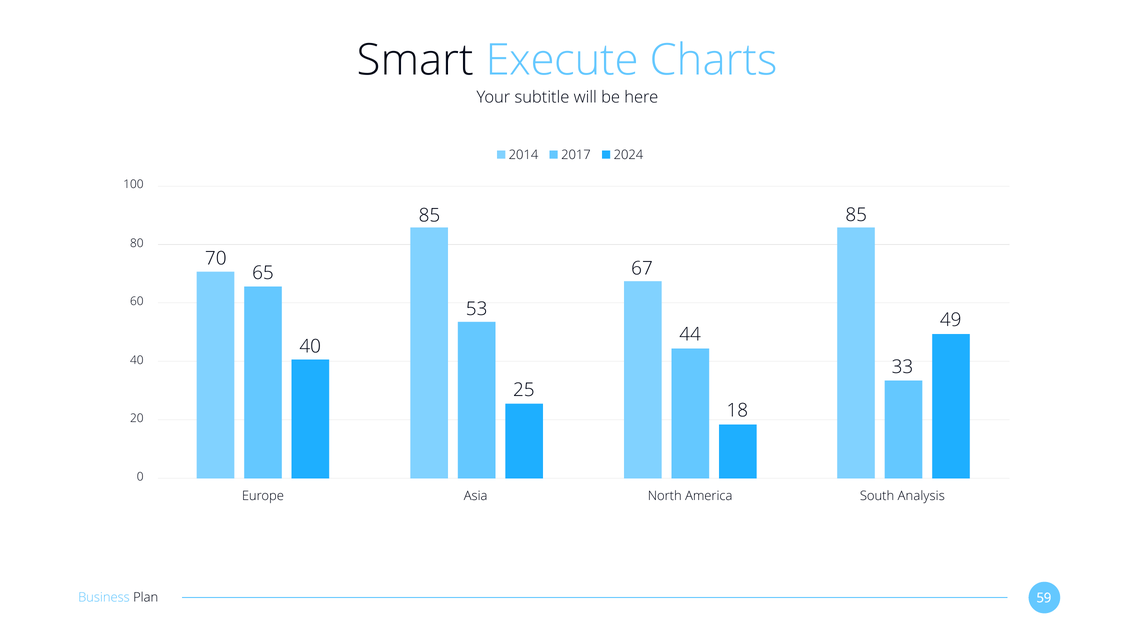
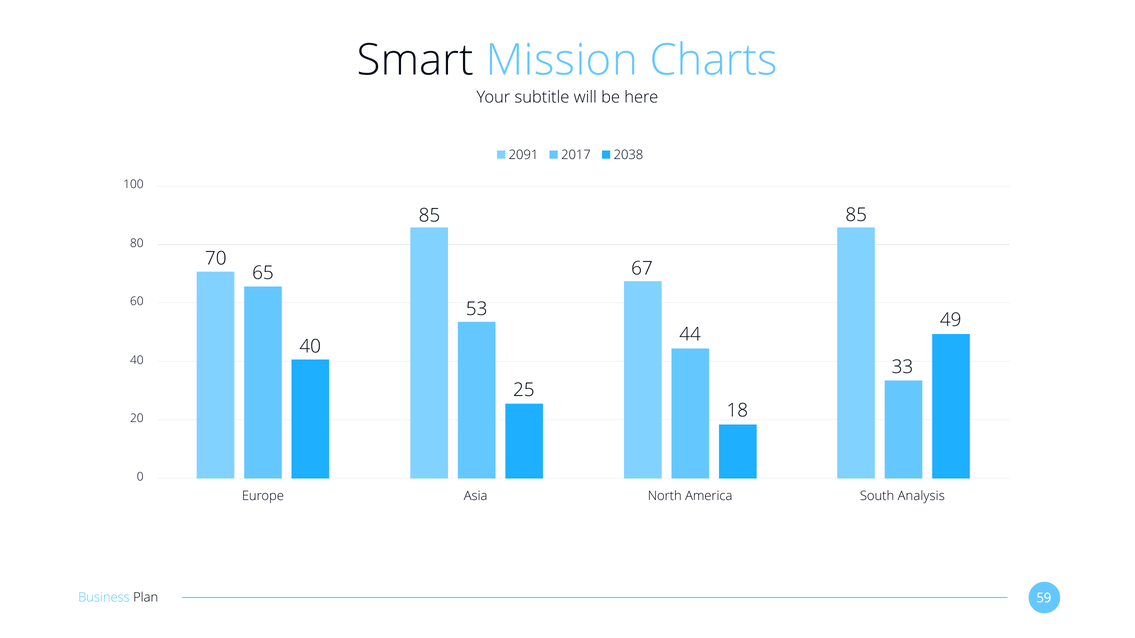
Execute: Execute -> Mission
2014: 2014 -> 2091
2024: 2024 -> 2038
